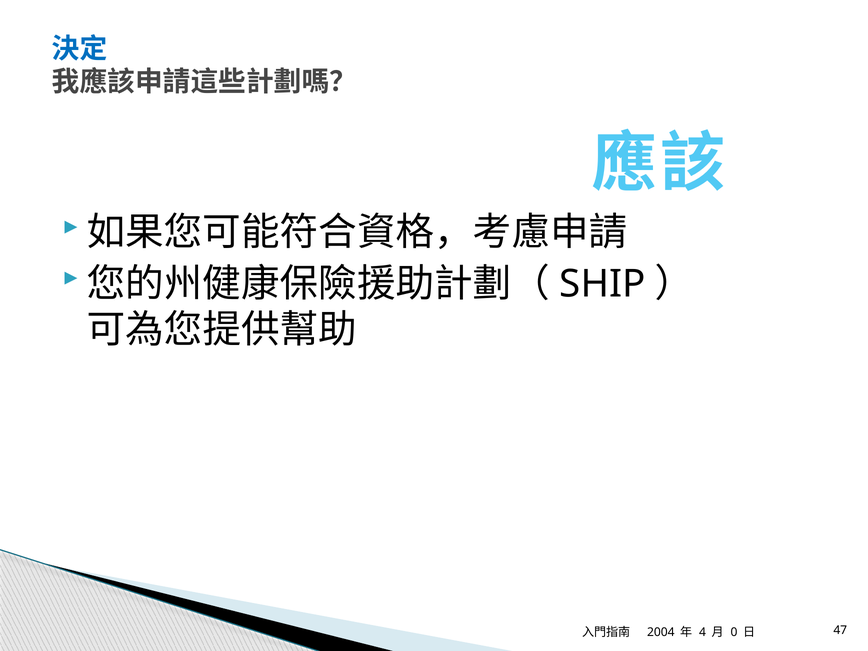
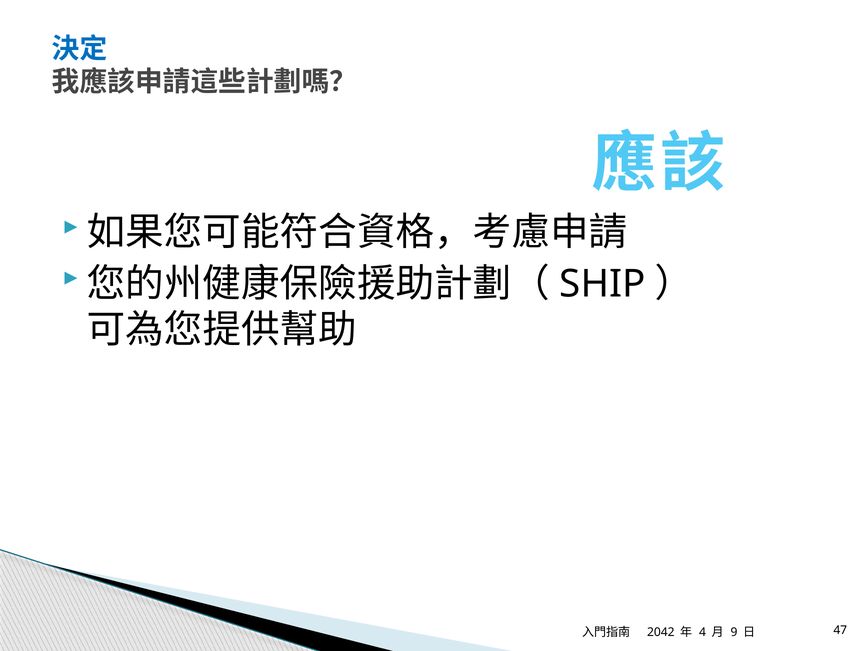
2004: 2004 -> 2042
0: 0 -> 9
